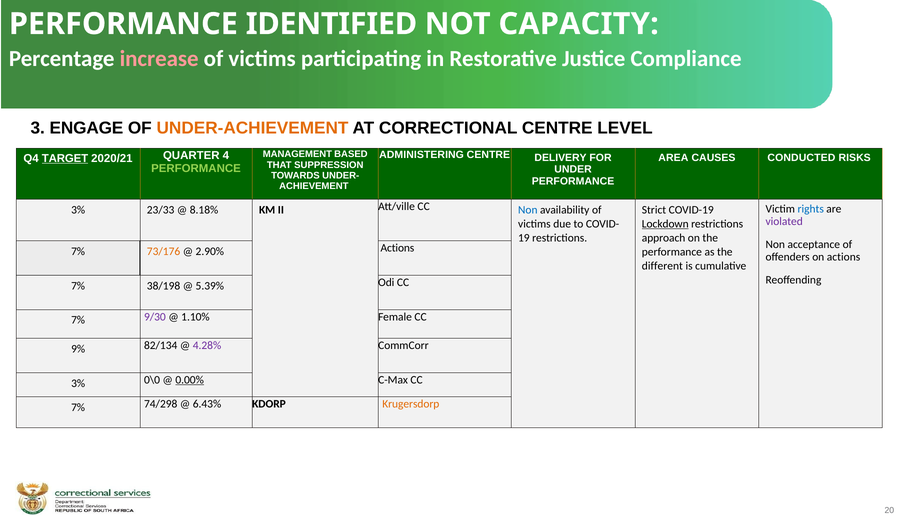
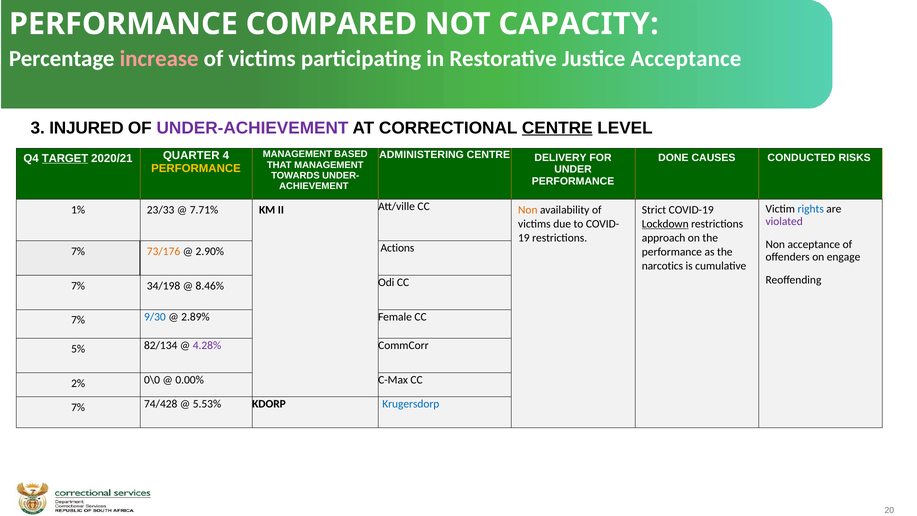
IDENTIFIED: IDENTIFIED -> COMPARED
Justice Compliance: Compliance -> Acceptance
ENGAGE: ENGAGE -> INJURED
UNDER-ACHIEVEMENT colour: orange -> purple
CENTRE at (557, 128) underline: none -> present
AREA: AREA -> DONE
THAT SUPPRESSION: SUPPRESSION -> MANAGEMENT
PERFORMANCE at (196, 168) colour: light green -> yellow
3% at (78, 210): 3% -> 1%
8.18%: 8.18% -> 7.71%
Non at (528, 210) colour: blue -> orange
on actions: actions -> engage
different: different -> narcotics
38/198: 38/198 -> 34/198
5.39%: 5.39% -> 8.46%
9/30 colour: purple -> blue
1.10%: 1.10% -> 2.89%
9%: 9% -> 5%
3% at (78, 383): 3% -> 2%
0.00% underline: present -> none
74/298: 74/298 -> 74/428
6.43%: 6.43% -> 5.53%
Krugersdorp colour: orange -> blue
